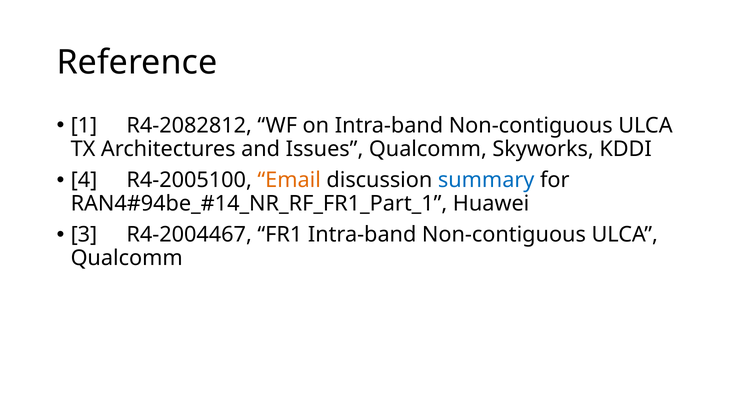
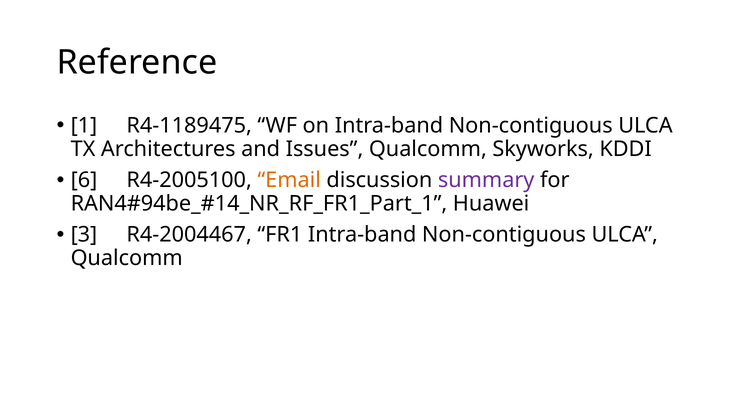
R4-2082812: R4-2082812 -> R4-1189475
4: 4 -> 6
summary colour: blue -> purple
